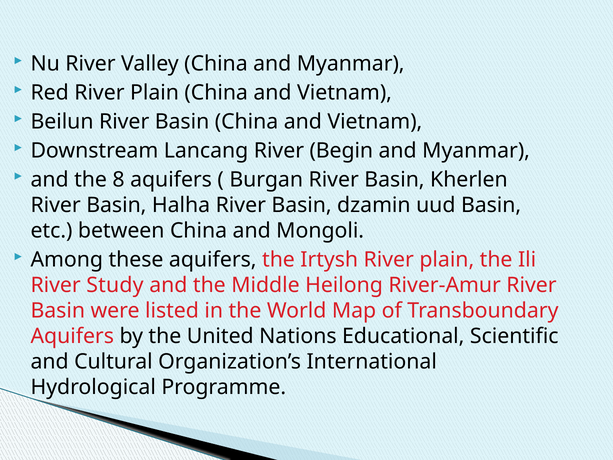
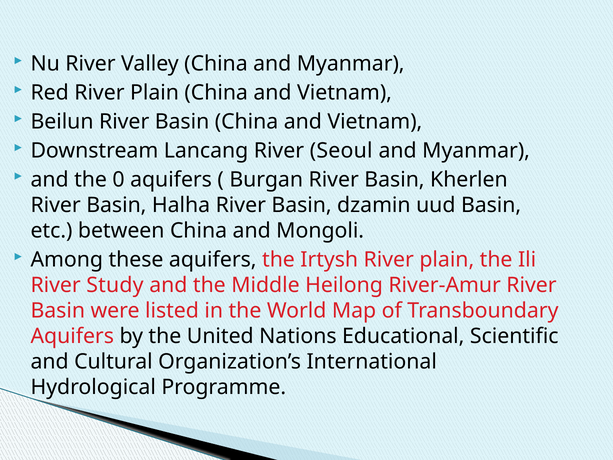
Begin: Begin -> Seoul
8: 8 -> 0
